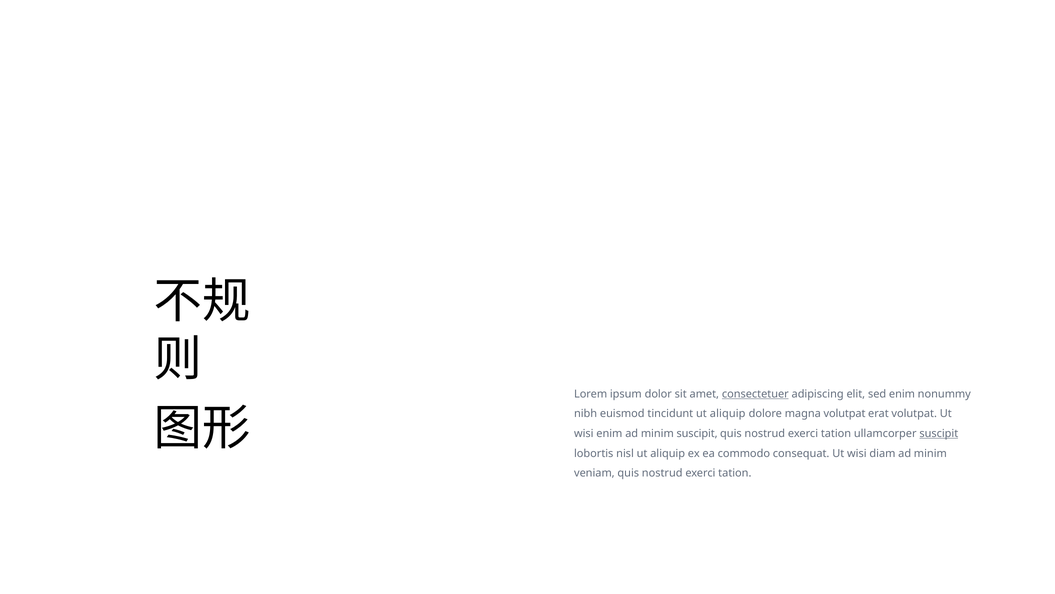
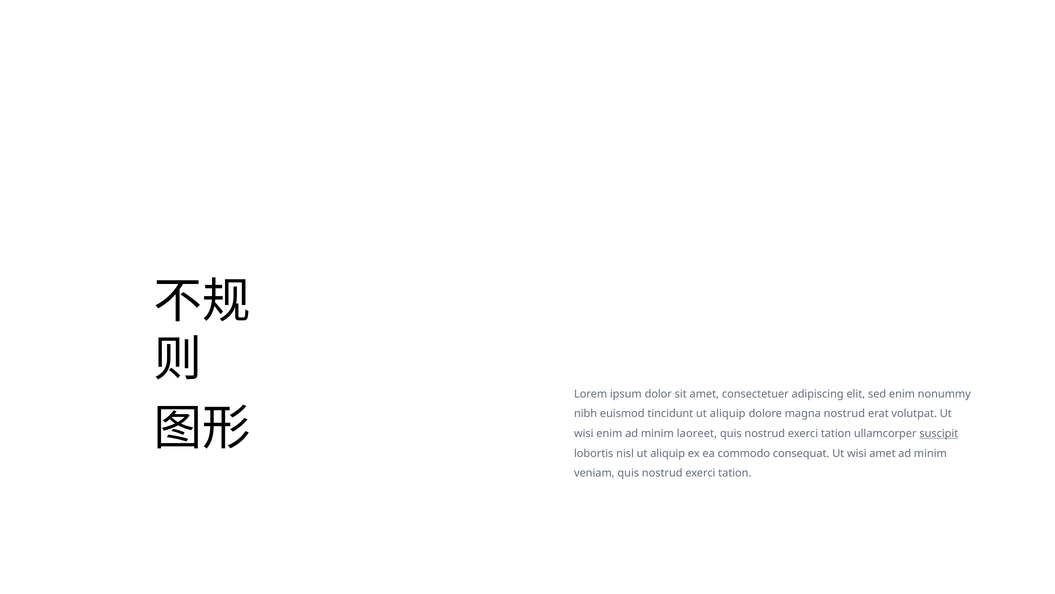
consectetuer underline: present -> none
magna volutpat: volutpat -> nostrud
minim suscipit: suscipit -> laoreet
wisi diam: diam -> amet
